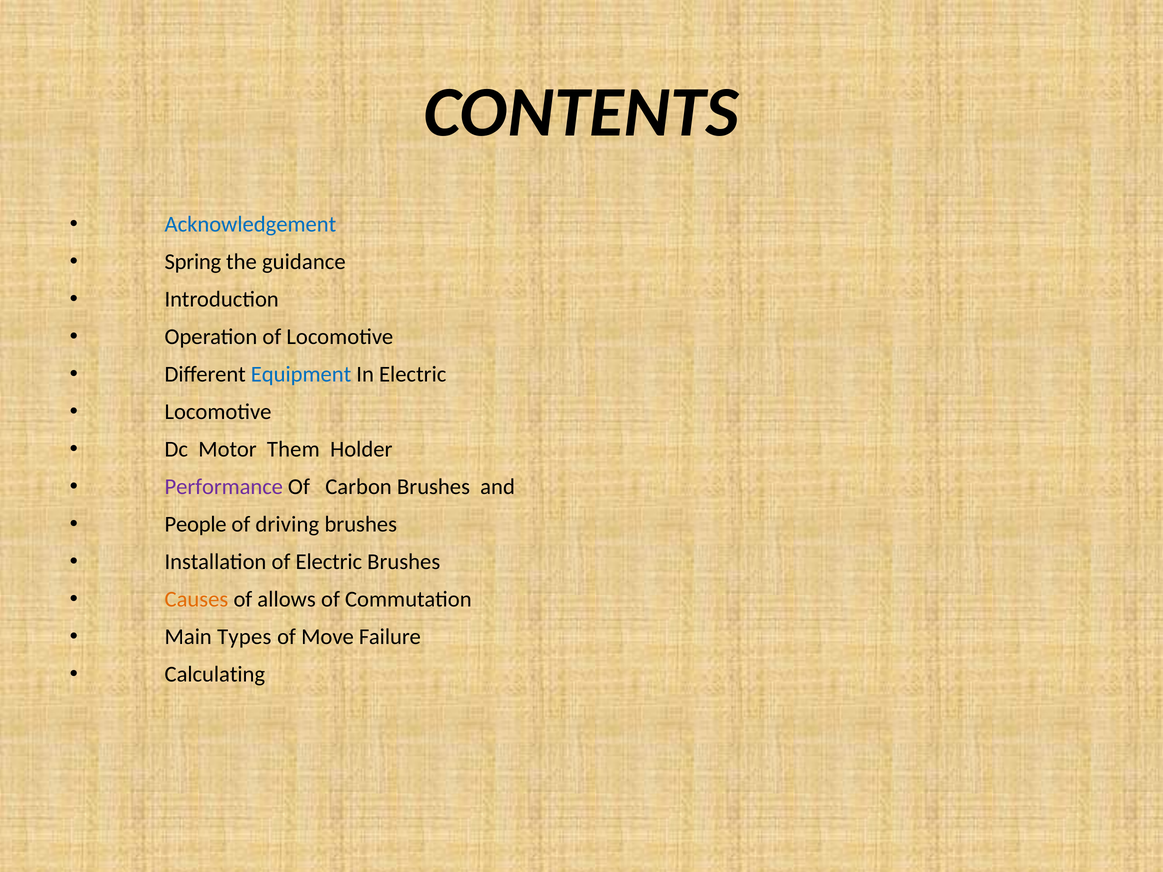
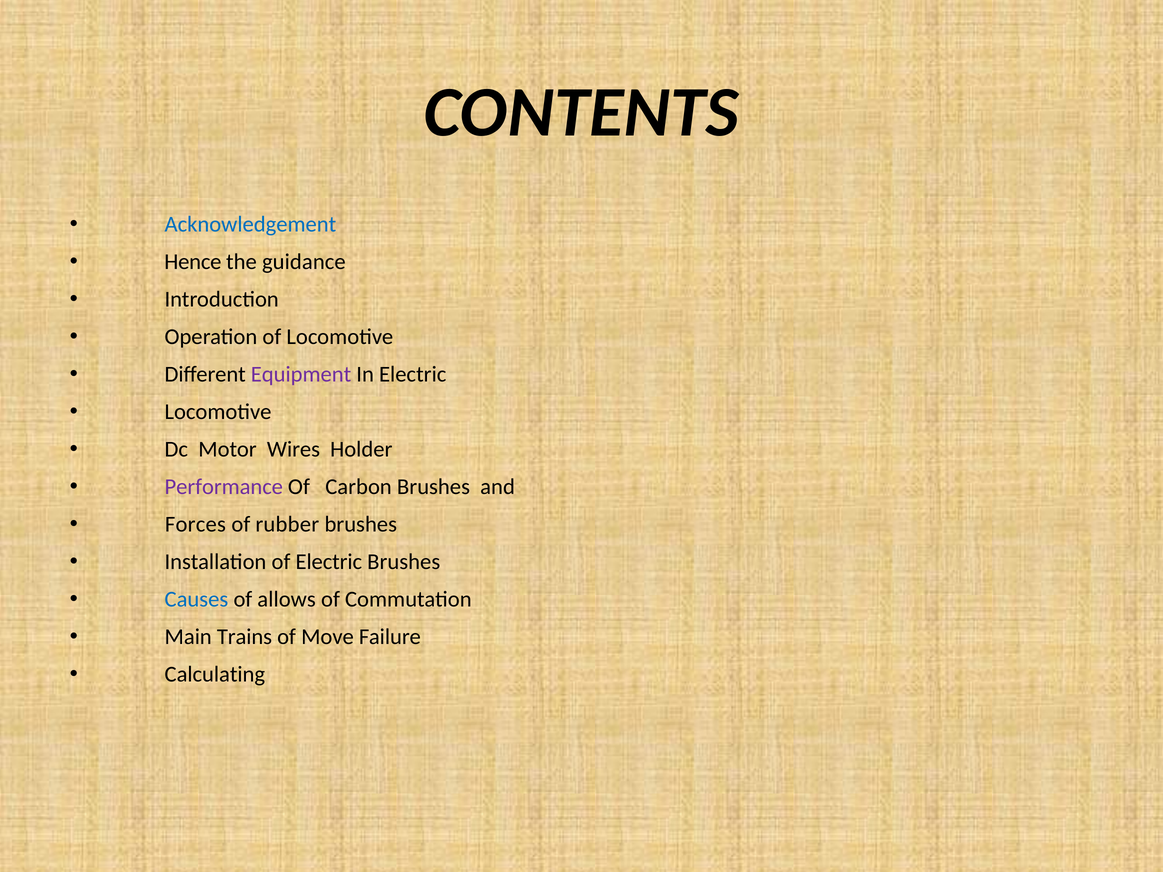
Spring: Spring -> Hence
Equipment colour: blue -> purple
Them: Them -> Wires
People: People -> Forces
driving: driving -> rubber
Causes colour: orange -> blue
Types: Types -> Trains
